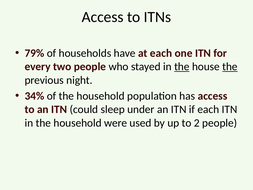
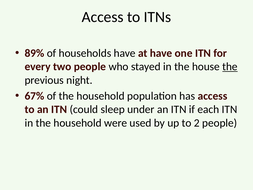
79%: 79% -> 89%
at each: each -> have
the at (182, 67) underline: present -> none
34%: 34% -> 67%
